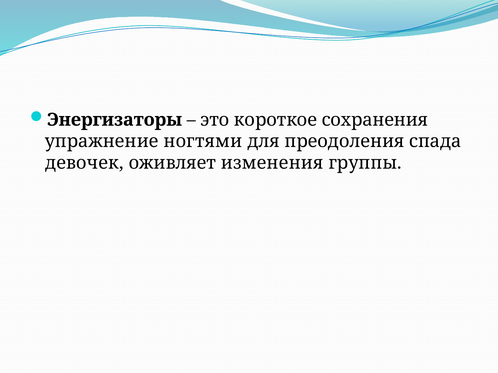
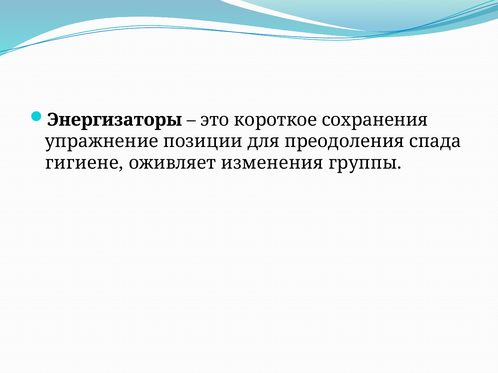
ногтями: ногтями -> позиции
девочек: девочек -> гигиене
